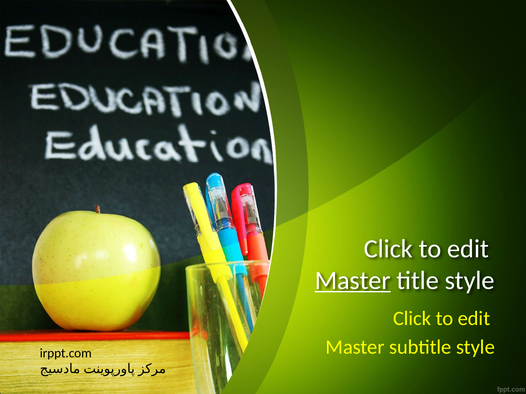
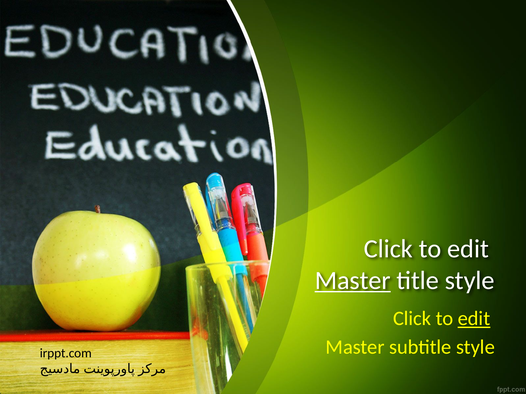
edit at (474, 319) underline: none -> present
